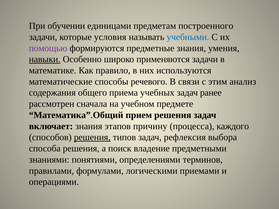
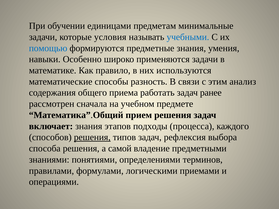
построенного: построенного -> минимальные
помощью colour: purple -> blue
навыки underline: present -> none
речевого: речевого -> разность
учебных: учебных -> работать
причину: причину -> подходы
поиск: поиск -> самой
